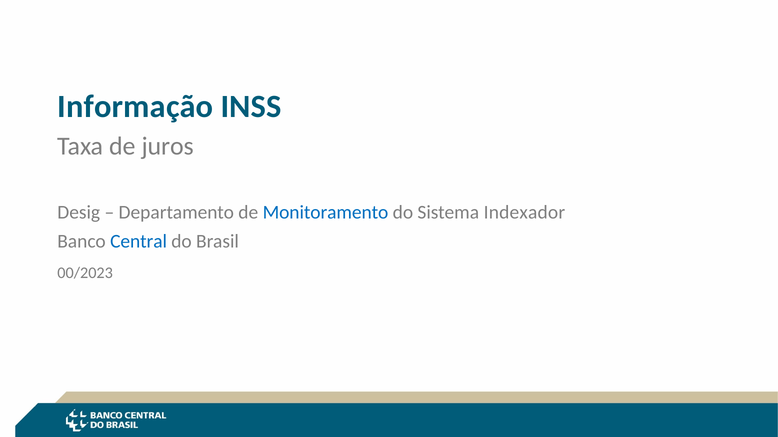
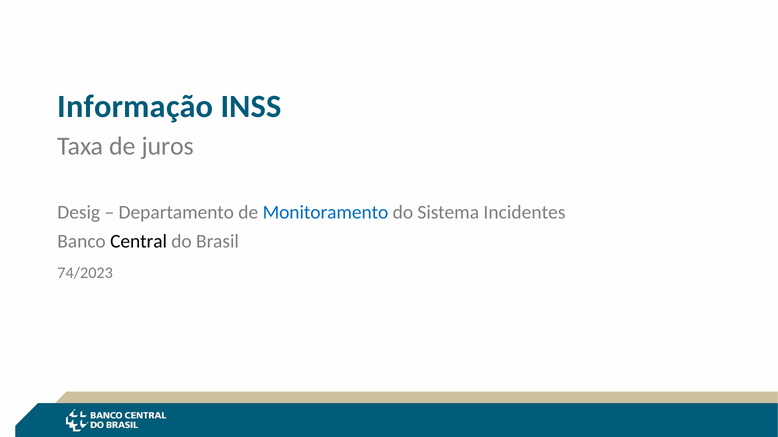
Indexador: Indexador -> Incidentes
Central colour: blue -> black
00/2023: 00/2023 -> 74/2023
